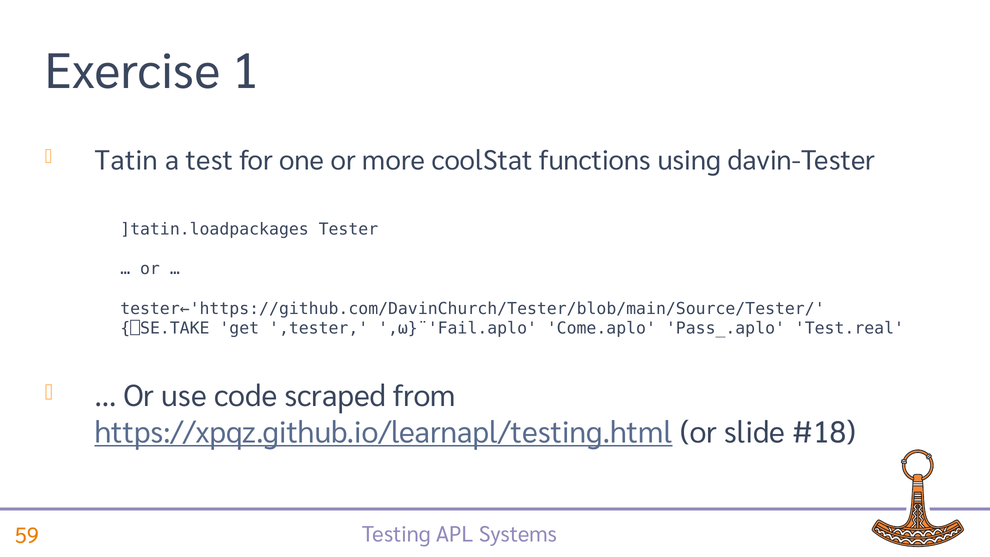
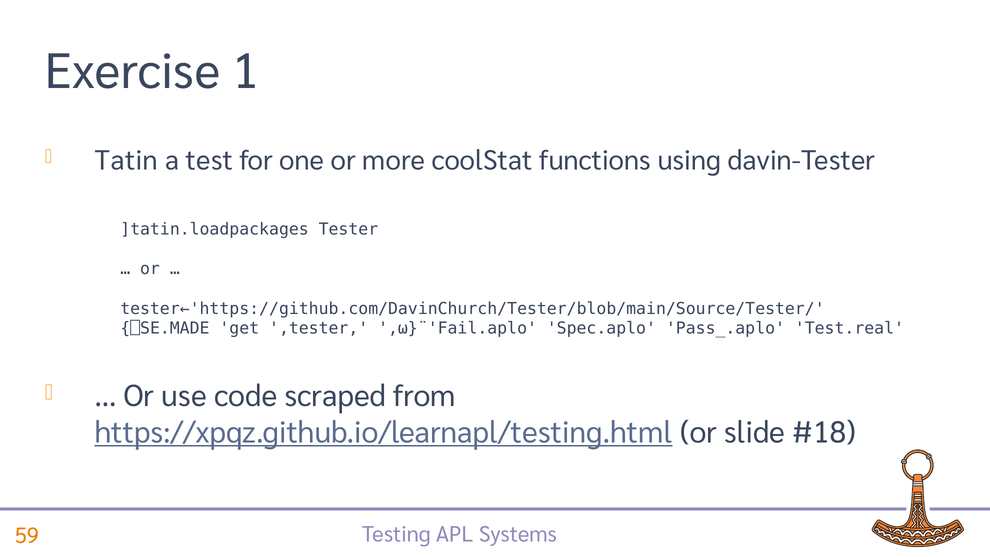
⎕SE.TAKE: ⎕SE.TAKE -> ⎕SE.MADE
Come.aplo: Come.aplo -> Spec.aplo
